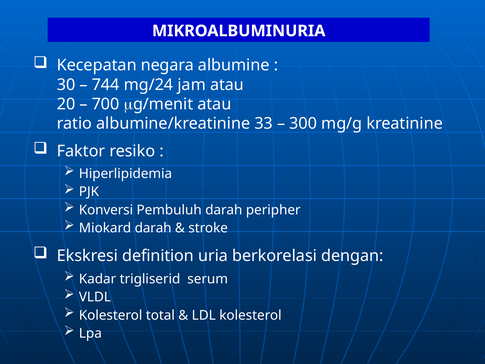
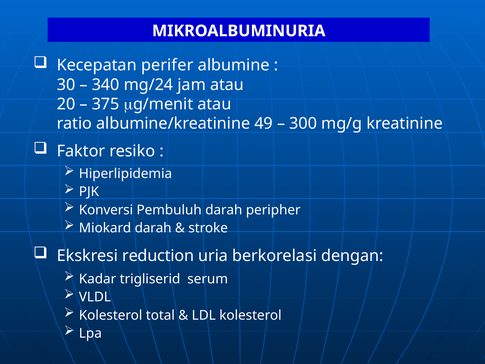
negara: negara -> perifer
744: 744 -> 340
700: 700 -> 375
33: 33 -> 49
definition: definition -> reduction
